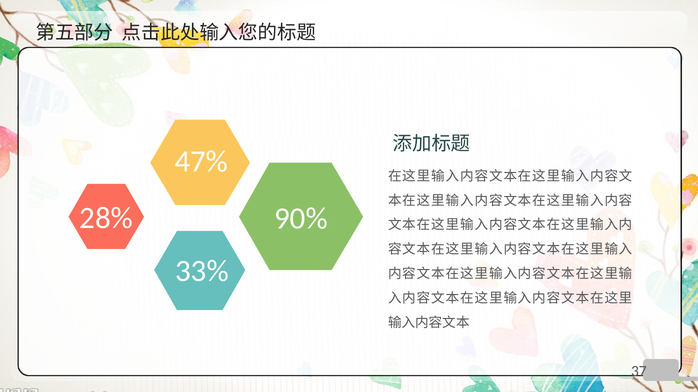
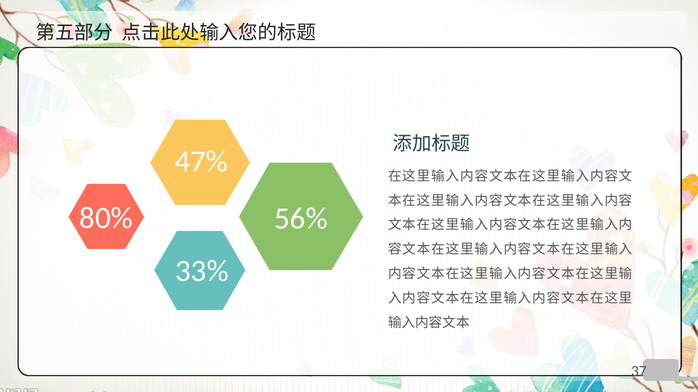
28%: 28% -> 80%
90%: 90% -> 56%
